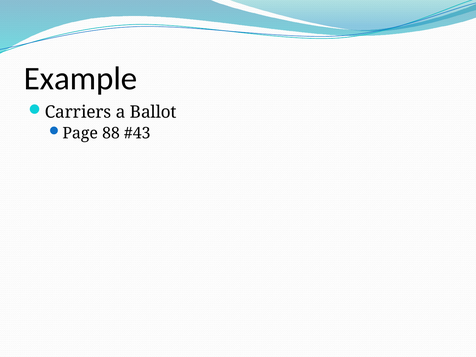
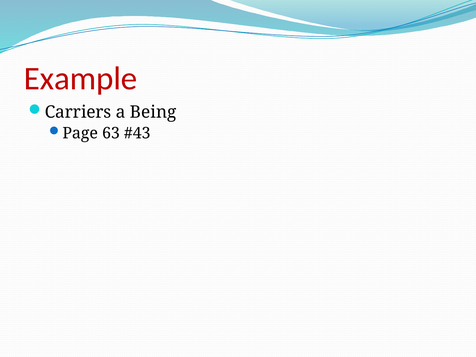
Example colour: black -> red
Ballot: Ballot -> Being
88: 88 -> 63
